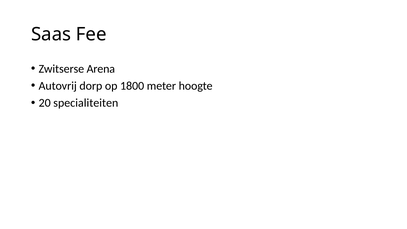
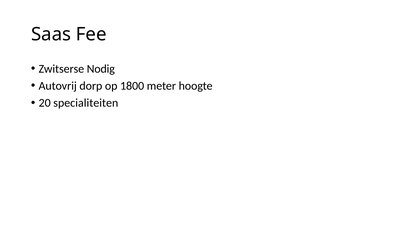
Arena: Arena -> Nodig
